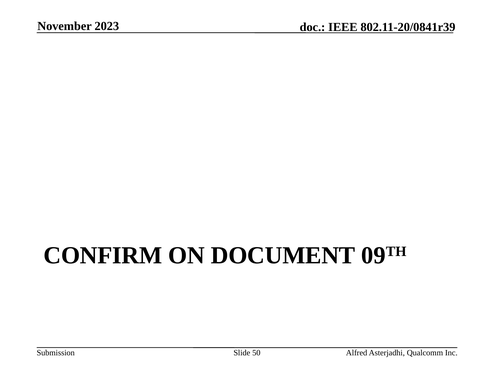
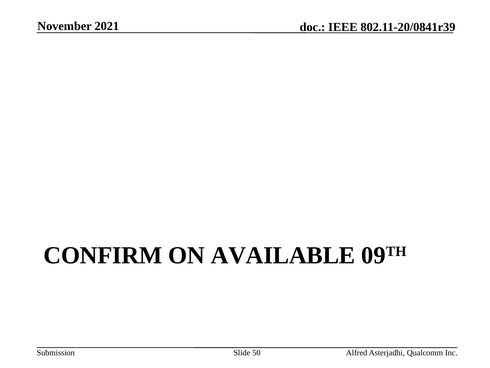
2023: 2023 -> 2021
DOCUMENT: DOCUMENT -> AVAILABLE
